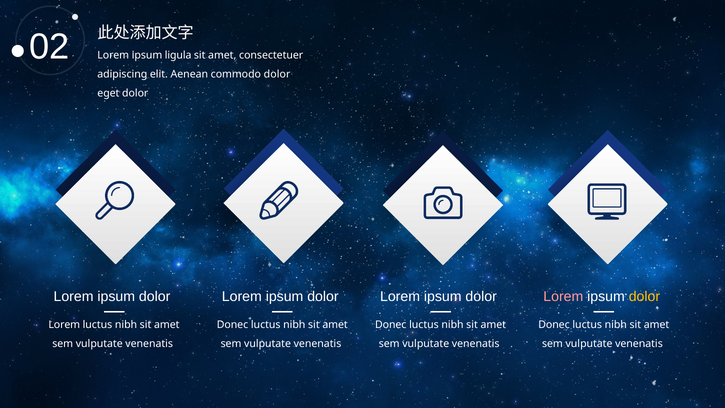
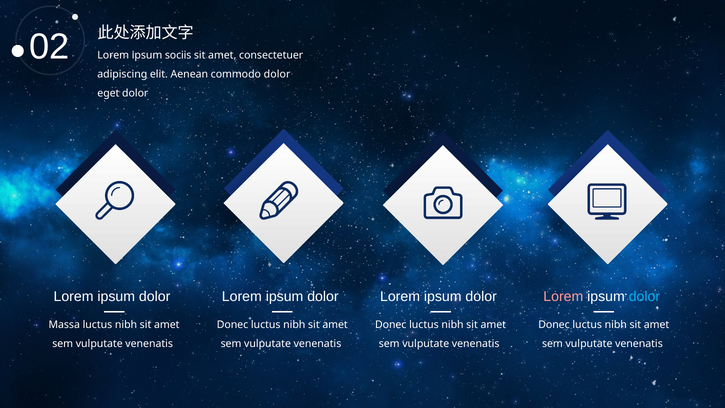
ligula: ligula -> sociis
dolor at (644, 296) colour: yellow -> light blue
Lorem at (64, 325): Lorem -> Massa
